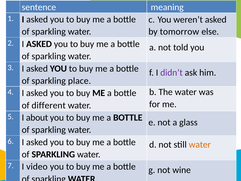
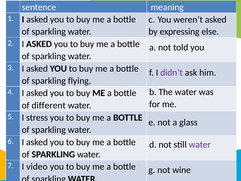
tomorrow: tomorrow -> expressing
place: place -> flying
about: about -> stress
water at (200, 144) colour: orange -> purple
